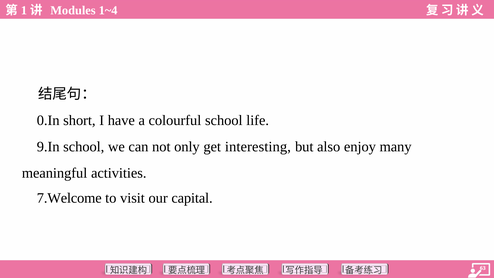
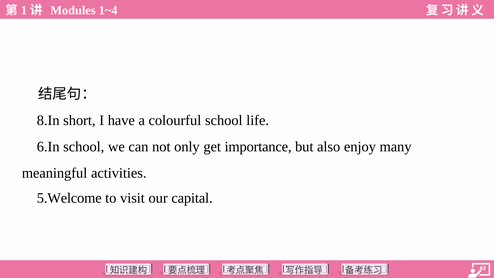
0.In: 0.In -> 8.In
9.In: 9.In -> 6.In
interesting: interesting -> importance
7.Welcome: 7.Welcome -> 5.Welcome
